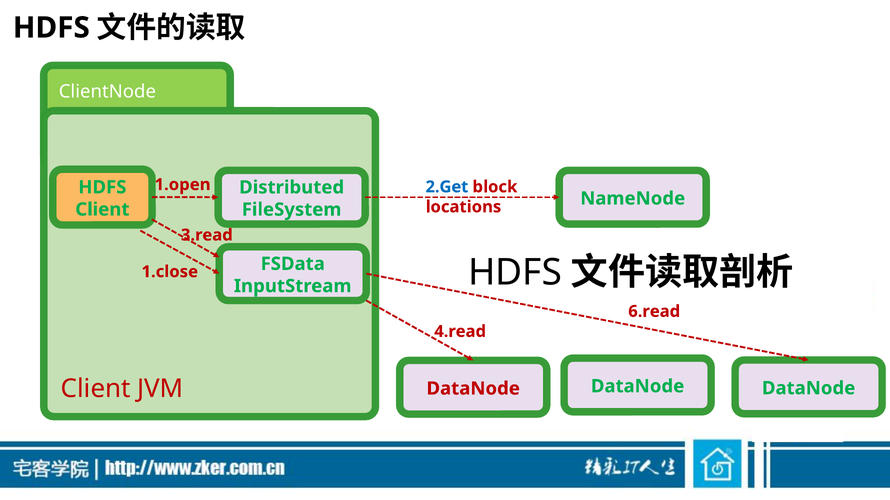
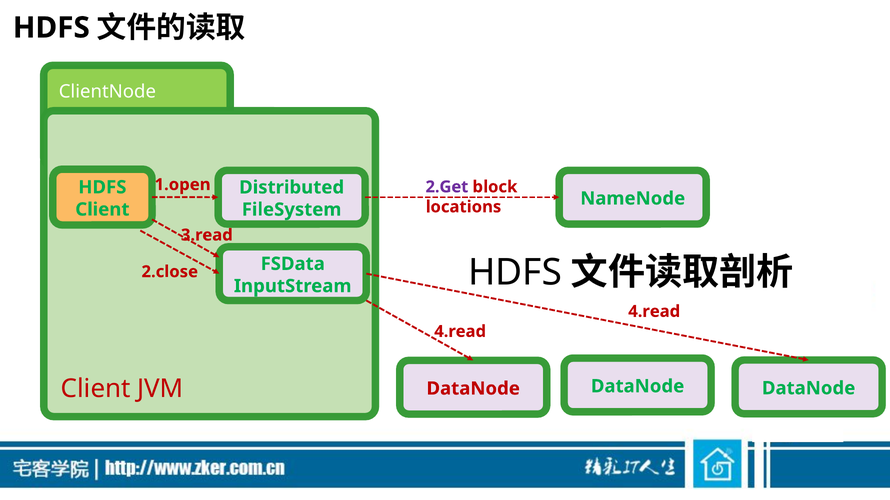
2.Get colour: blue -> purple
1.close: 1.close -> 2.close
6.read at (654, 312): 6.read -> 4.read
